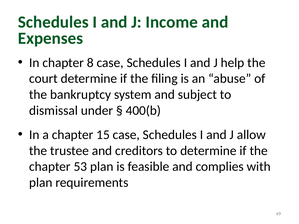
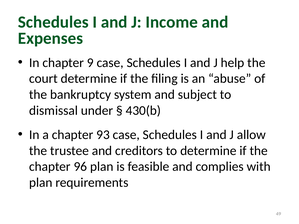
8: 8 -> 9
400(b: 400(b -> 430(b
15: 15 -> 93
53: 53 -> 96
